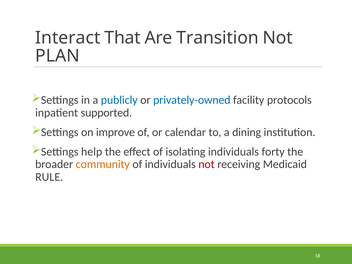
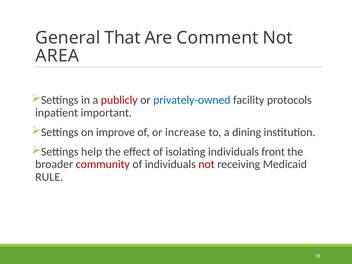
Interact: Interact -> General
Transition: Transition -> Comment
PLAN: PLAN -> AREA
publicly colour: blue -> red
supported: supported -> important
calendar: calendar -> increase
forty: forty -> front
community colour: orange -> red
